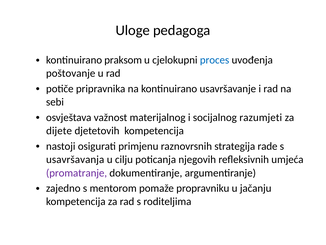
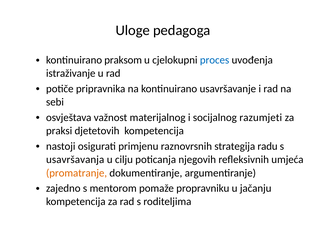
poštovanje: poštovanje -> istraživanje
dijete: dijete -> praksi
rade: rade -> radu
promatranje colour: purple -> orange
